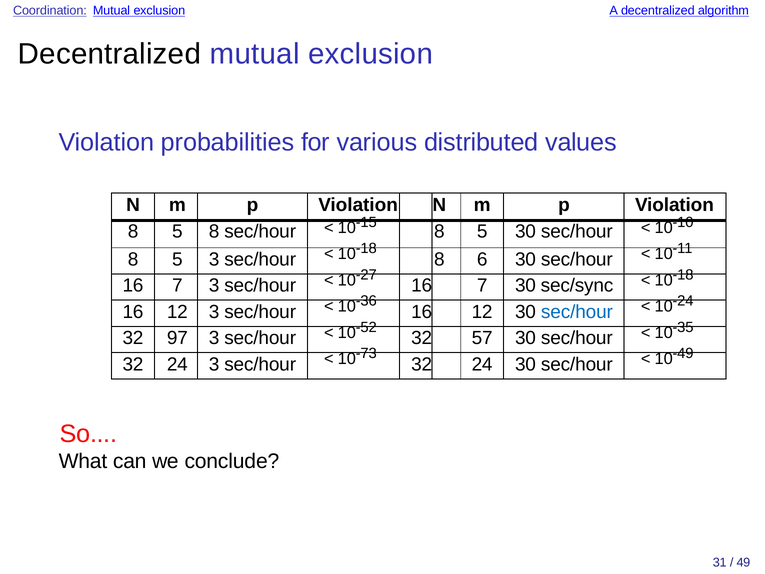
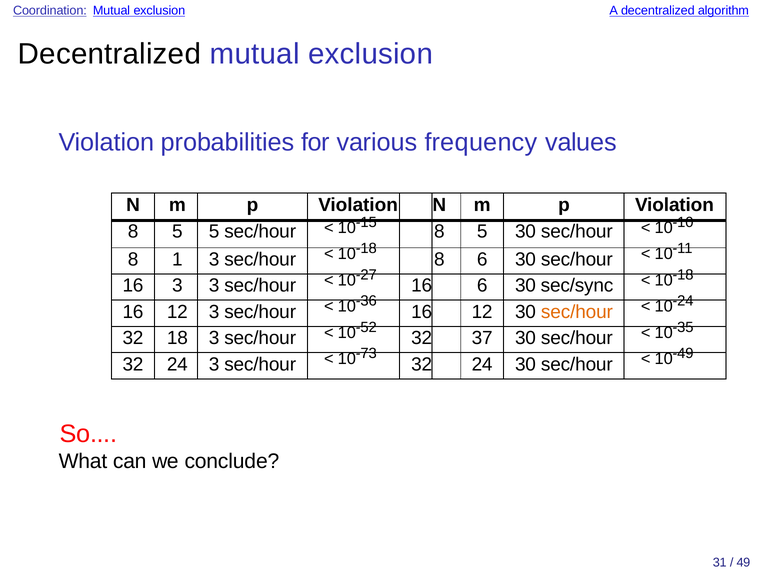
distributed: distributed -> frequency
5 8: 8 -> 5
5 at (177, 260): 5 -> 1
7 at (177, 286): 7 -> 3
10−27 16 7: 7 -> 6
sec/hour at (577, 312) colour: blue -> orange
97: 97 -> 18
57: 57 -> 37
